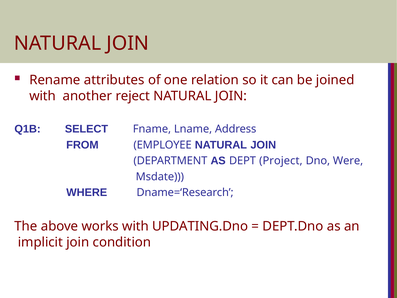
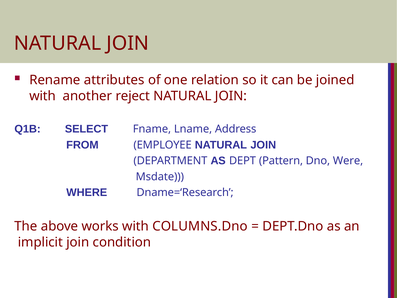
Project: Project -> Pattern
UPDATING.Dno: UPDATING.Dno -> COLUMNS.Dno
